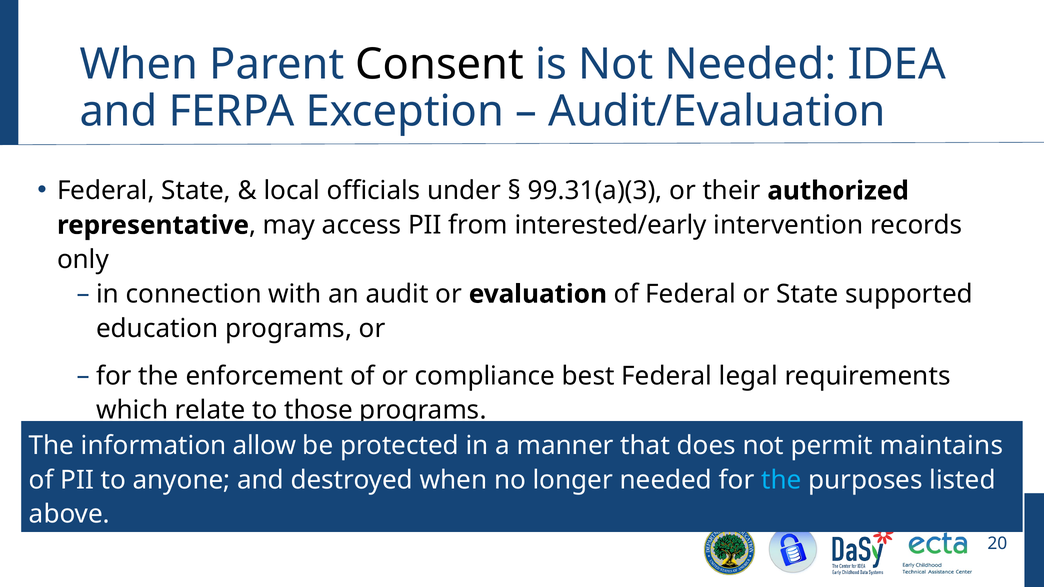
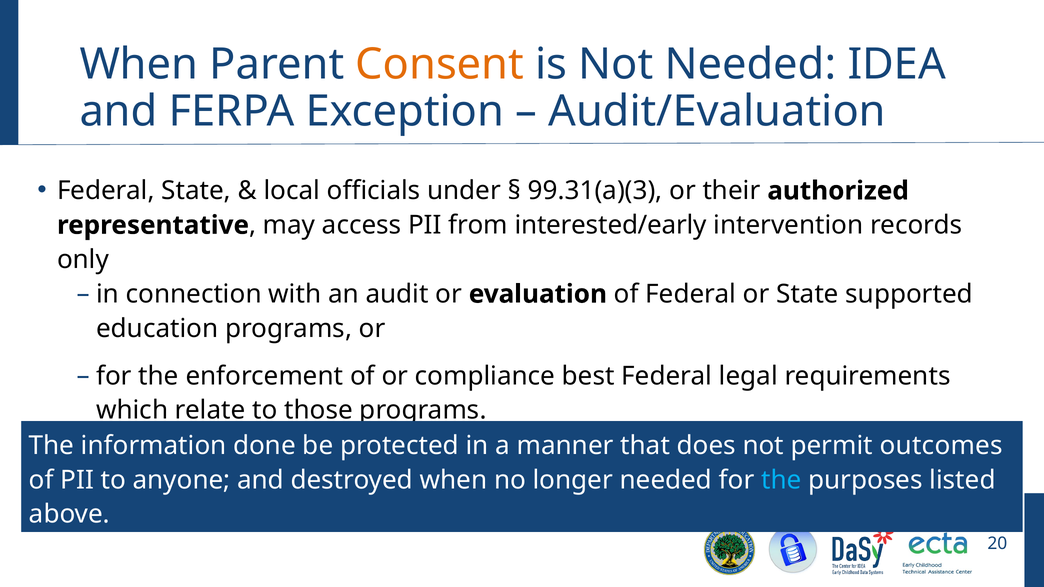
Consent colour: black -> orange
allow: allow -> done
maintains: maintains -> outcomes
